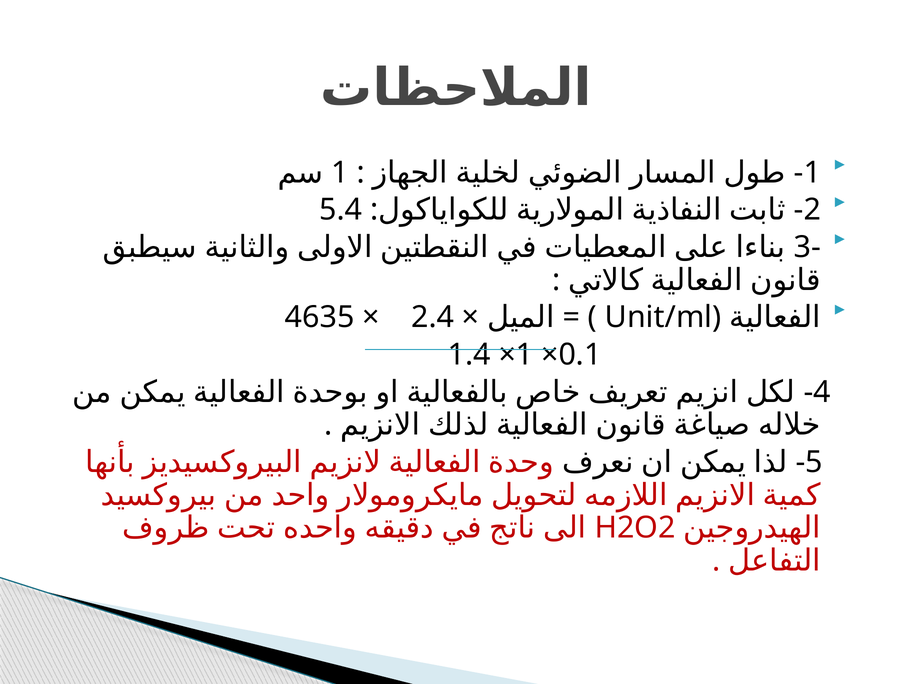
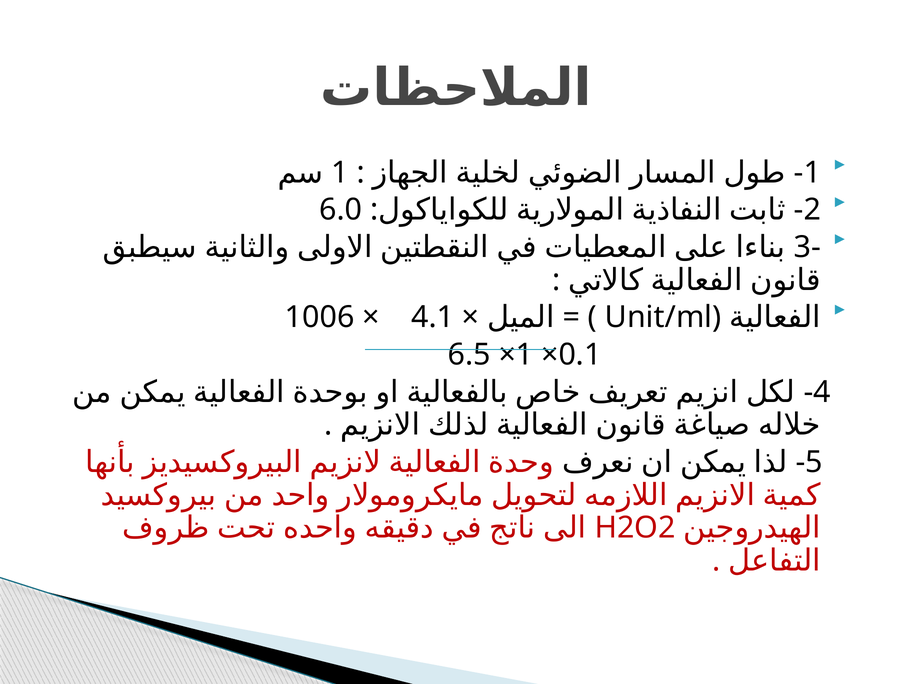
5.4: 5.4 -> 6.0
4635: 4635 -> 1006
2.4: 2.4 -> 4.1
1.4: 1.4 -> 6.5
